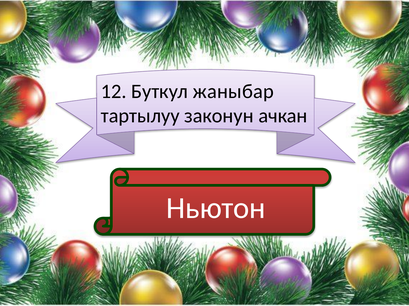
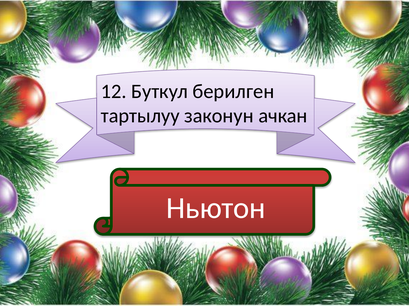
жаныбар: жаныбар -> берилген
